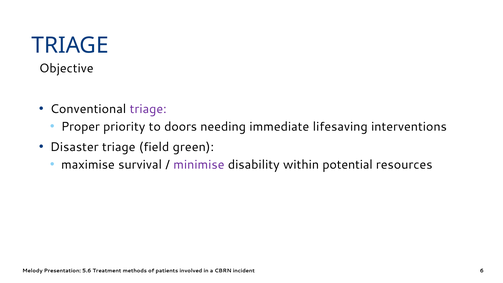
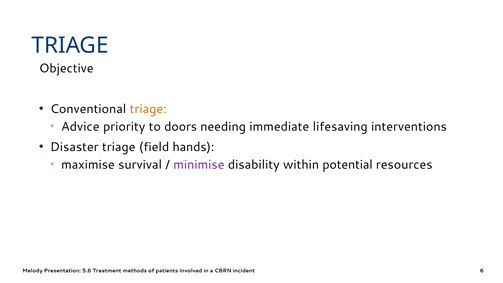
triage at (148, 109) colour: purple -> orange
Proper: Proper -> Advice
green: green -> hands
